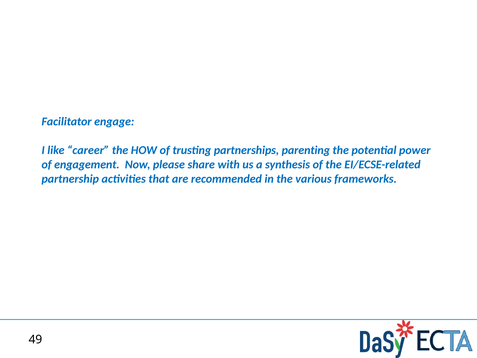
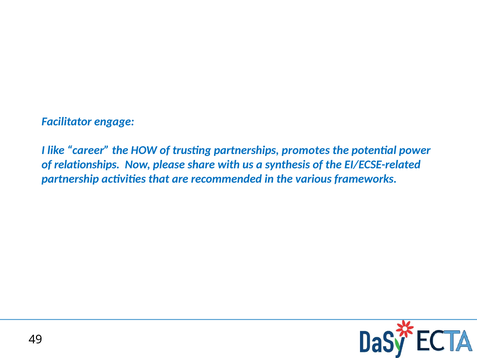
parenting: parenting -> promotes
engagement: engagement -> relationships
